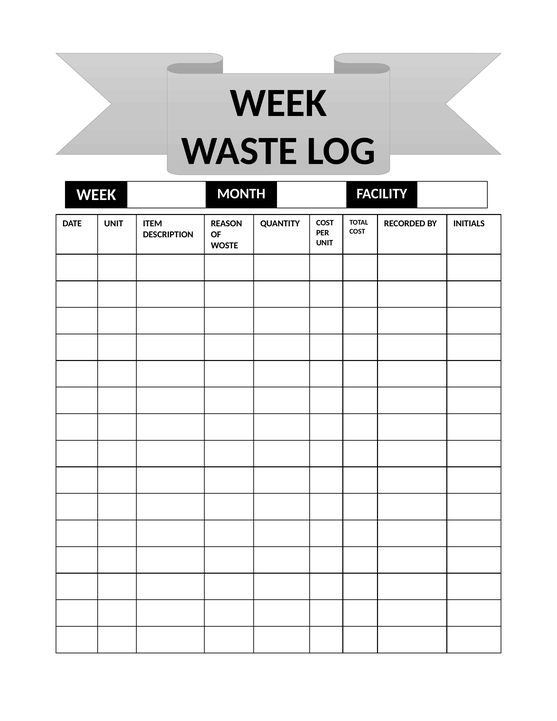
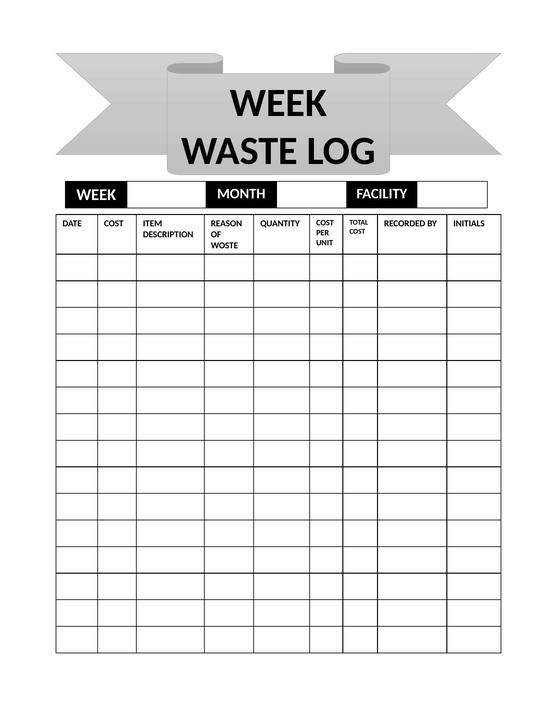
DATE UNIT: UNIT -> COST
